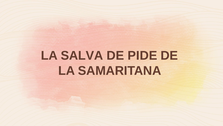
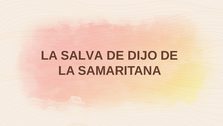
PIDE: PIDE -> DIJO
